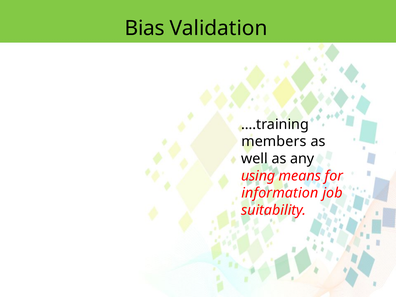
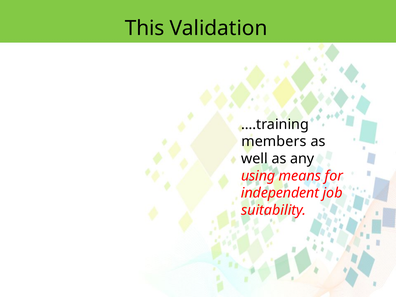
Bias: Bias -> This
information: information -> independent
